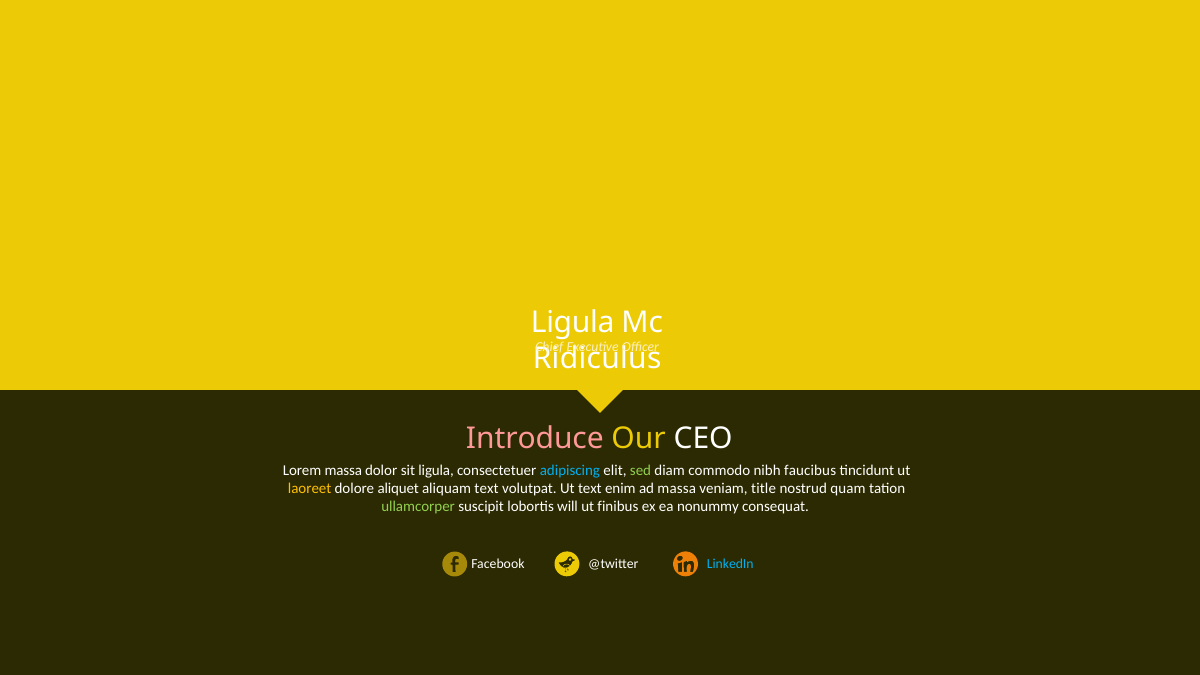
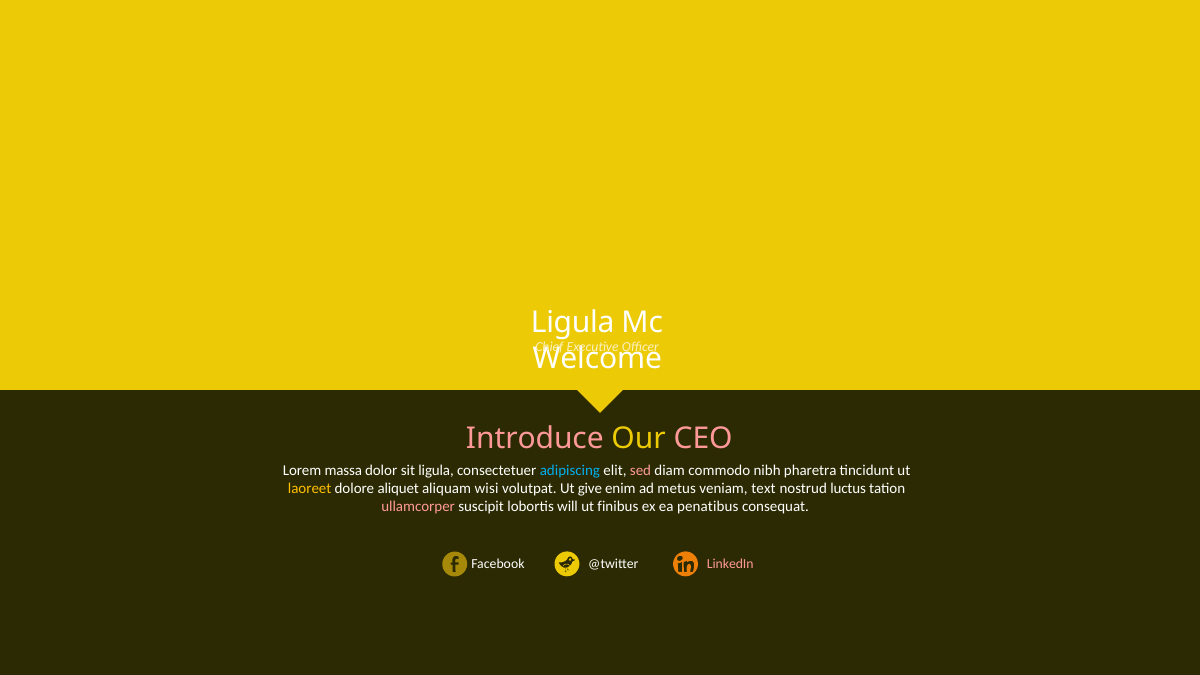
Ridiculus: Ridiculus -> Welcome
CEO colour: white -> pink
sed colour: light green -> pink
faucibus: faucibus -> pharetra
aliquam text: text -> wisi
Ut text: text -> give
ad massa: massa -> metus
title: title -> text
quam: quam -> luctus
ullamcorper colour: light green -> pink
nonummy: nonummy -> penatibus
LinkedIn colour: light blue -> pink
